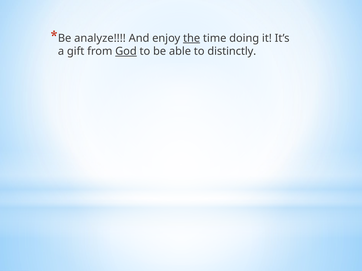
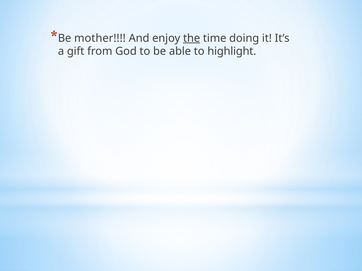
analyze: analyze -> mother
God underline: present -> none
distinctly: distinctly -> highlight
